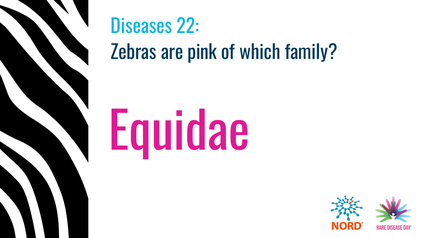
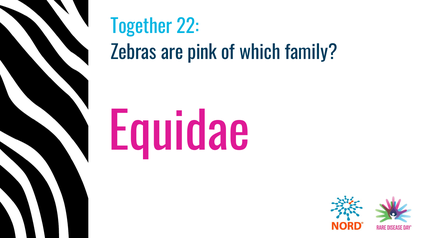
Diseases: Diseases -> Together
